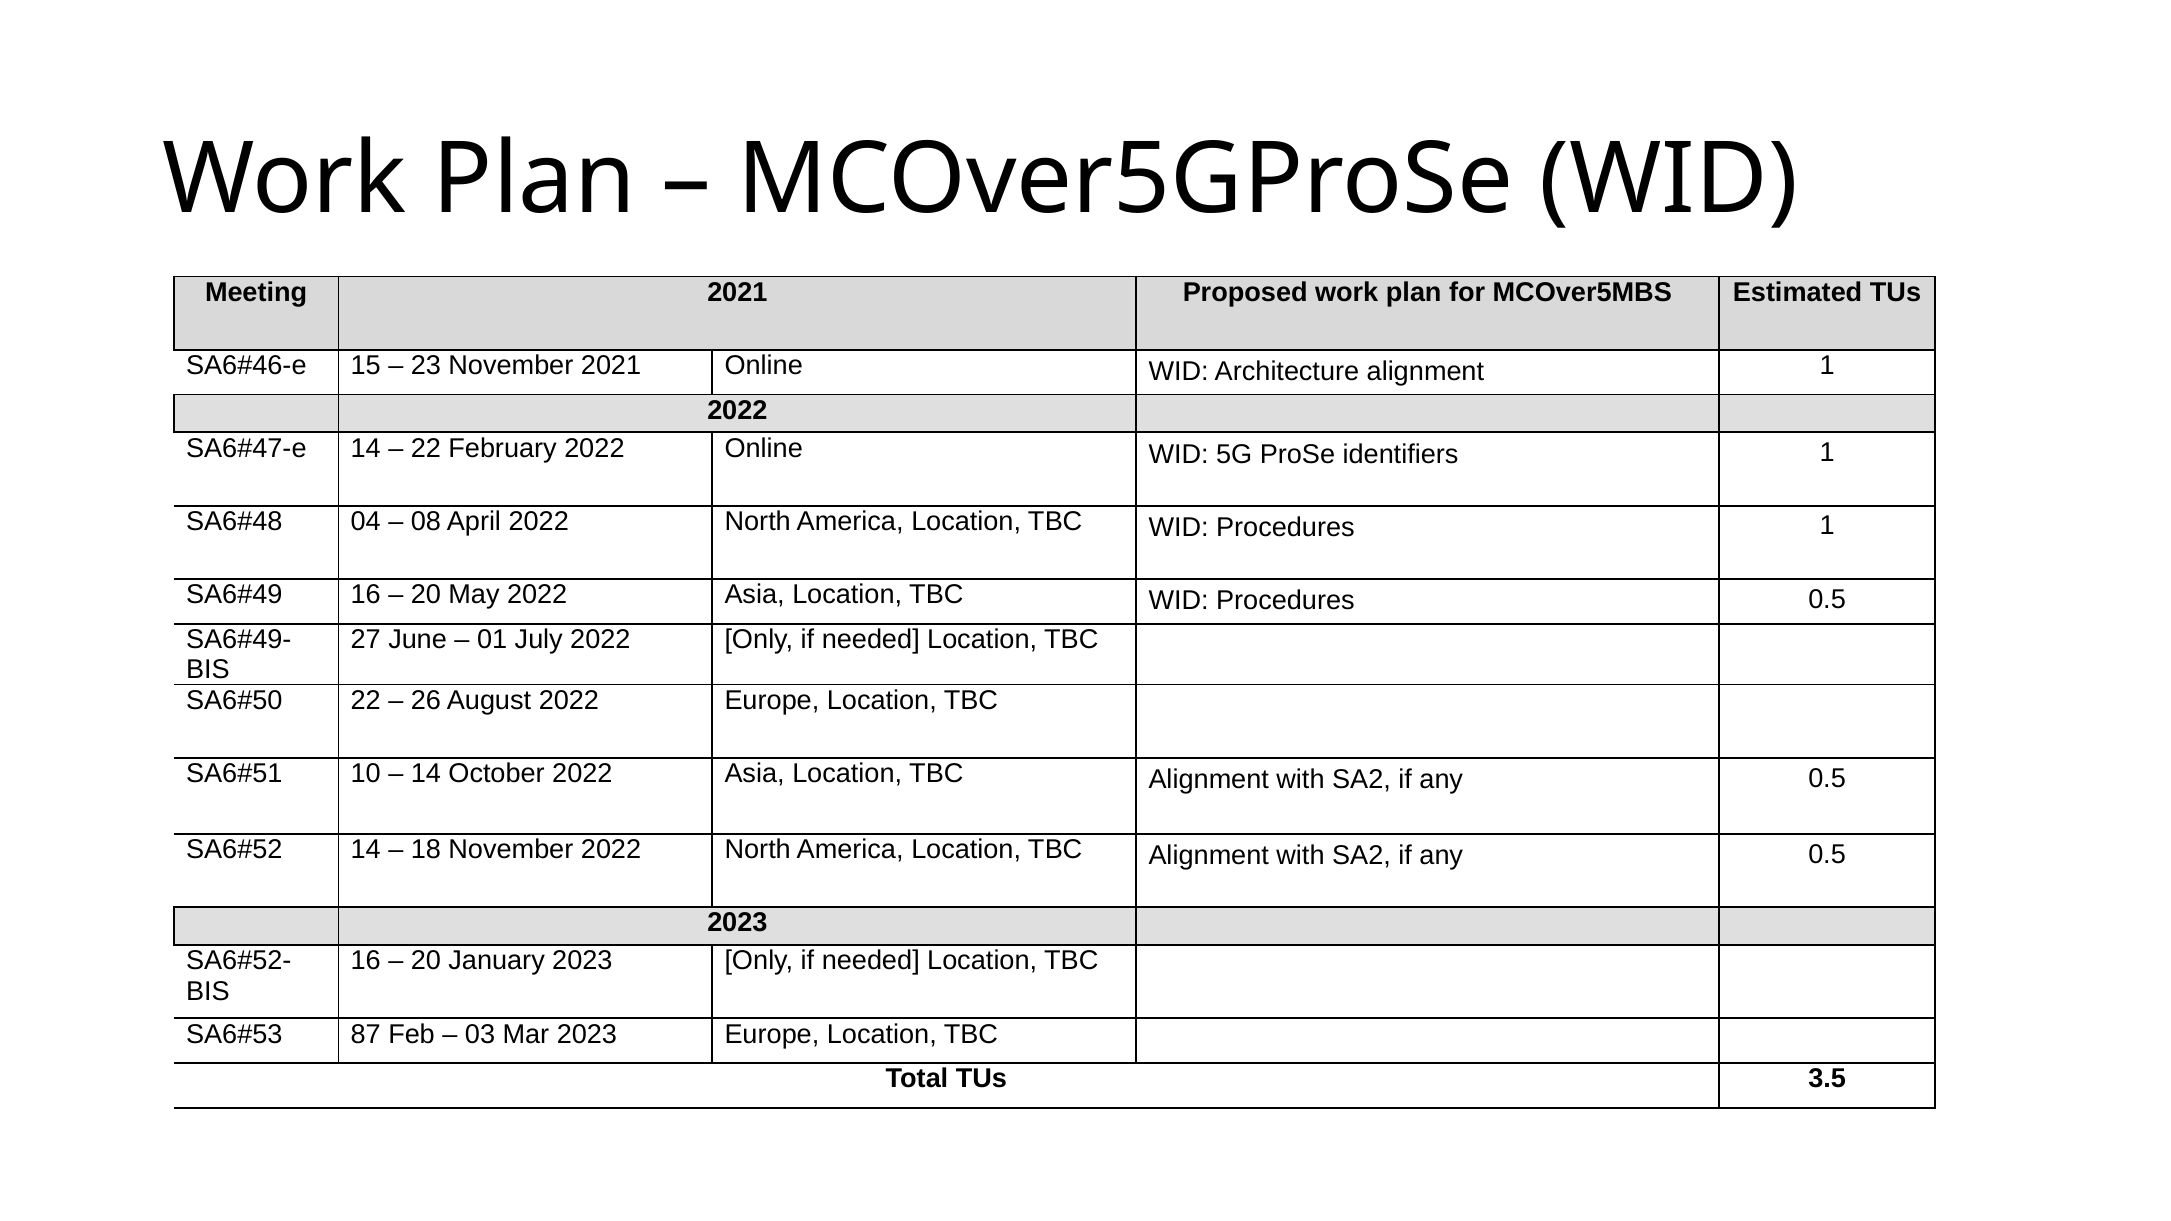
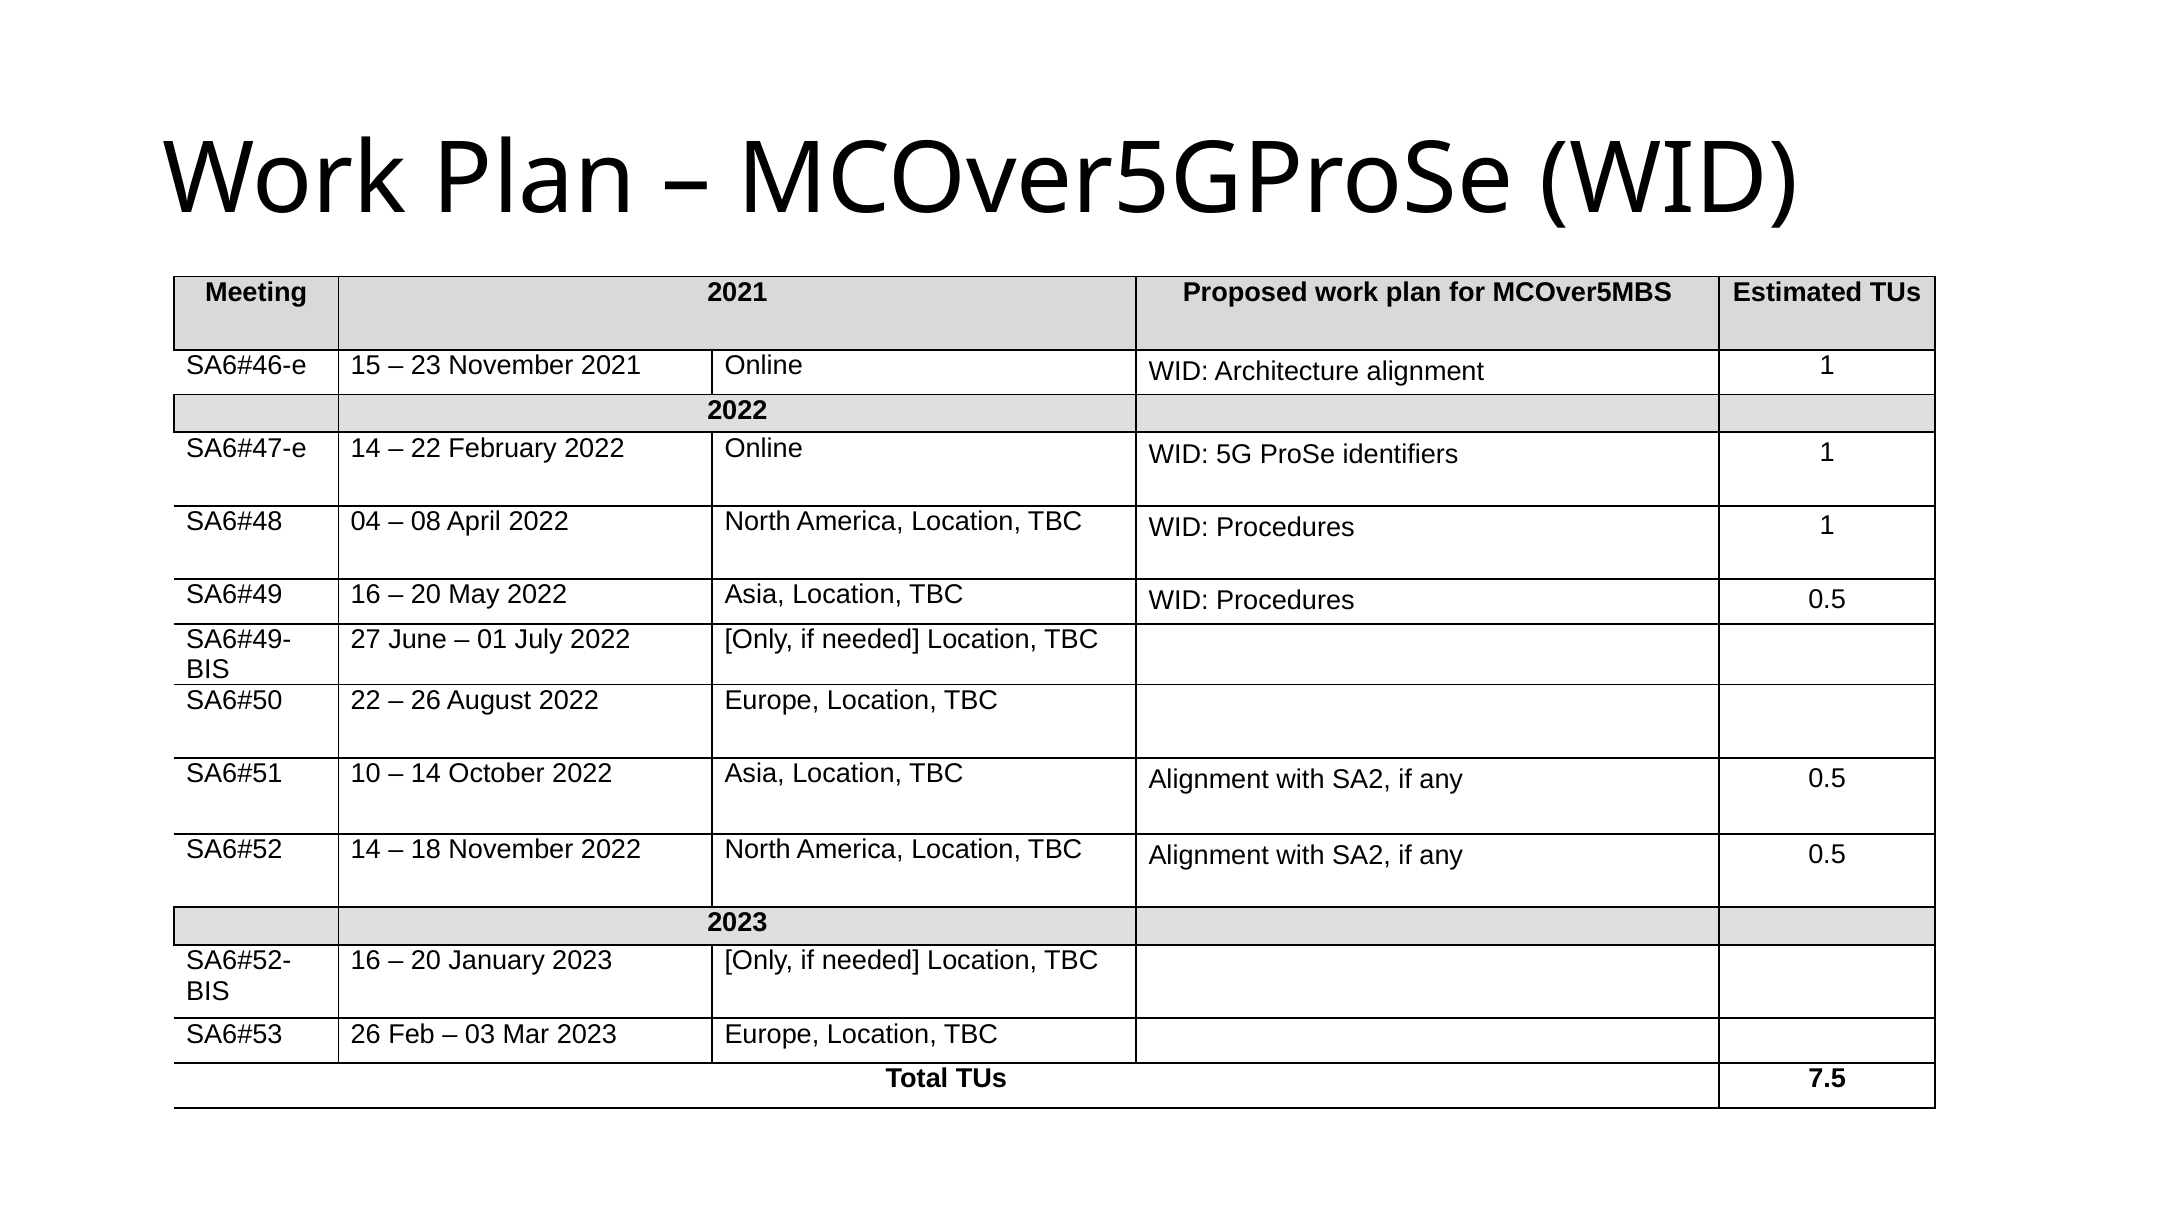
87 at (366, 1034): 87 -> 26
3.5: 3.5 -> 7.5
